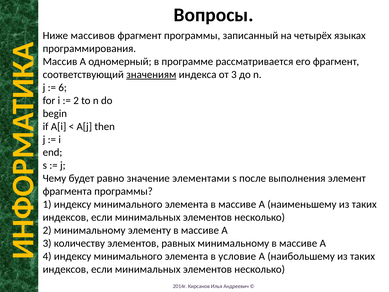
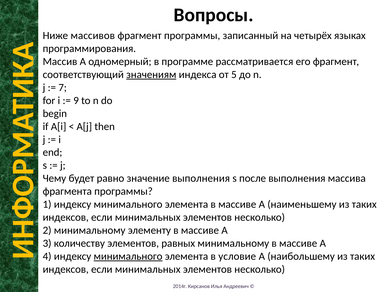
от 3: 3 -> 5
6: 6 -> 7
2 at (76, 100): 2 -> 9
значение элементами: элементами -> выполнения
элемент: элемент -> массива
минимального at (128, 256) underline: none -> present
